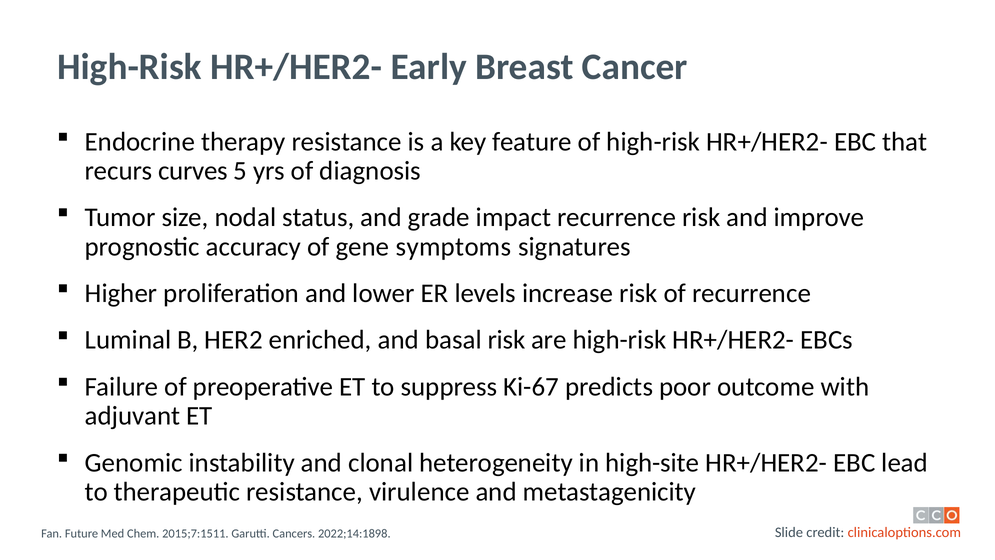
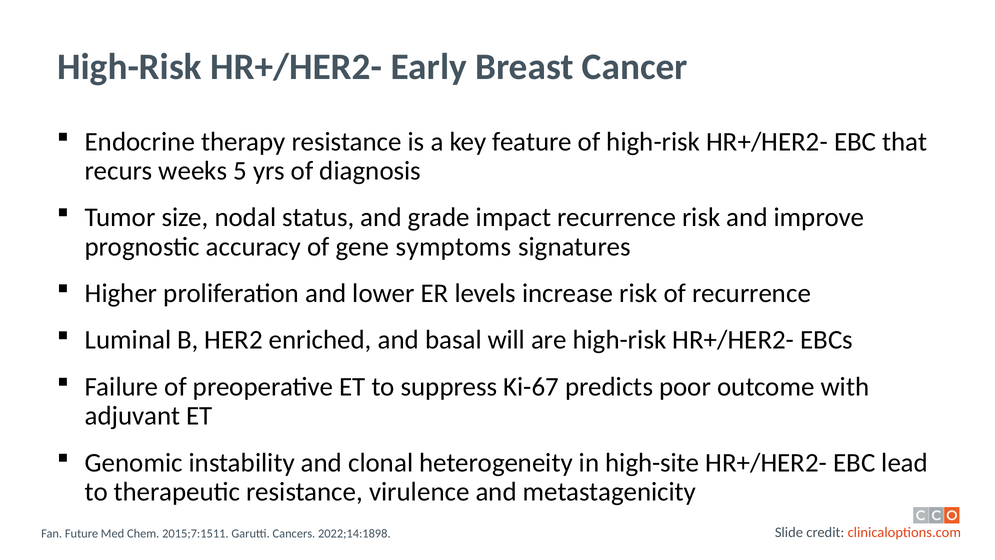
curves: curves -> weeks
basal risk: risk -> will
